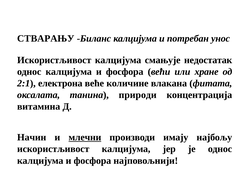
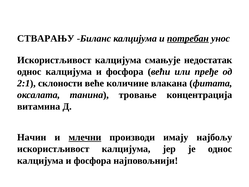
потребан underline: none -> present
хране: хране -> пређе
електрона: електрона -> склоности
природи: природи -> тровање
